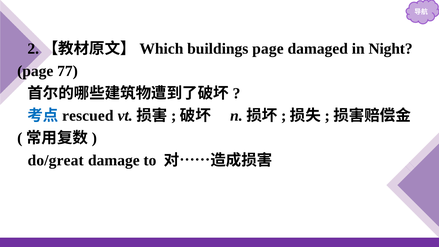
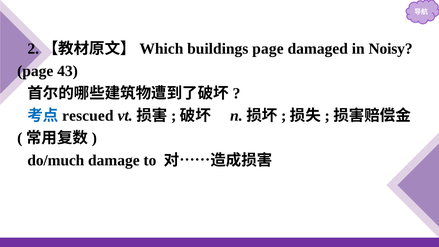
Night: Night -> Noisy
77: 77 -> 43
do/great: do/great -> do/much
